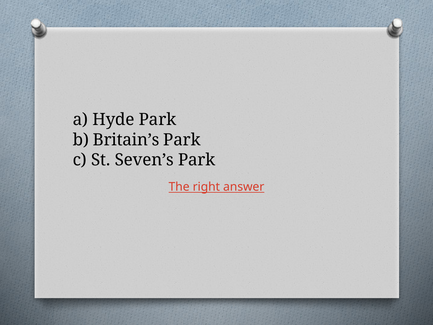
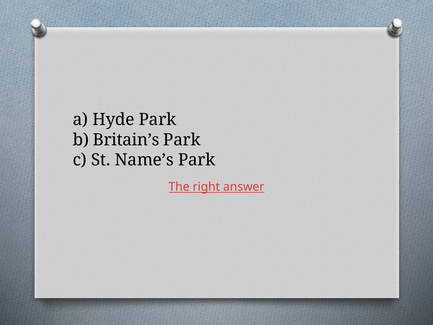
Seven’s: Seven’s -> Name’s
